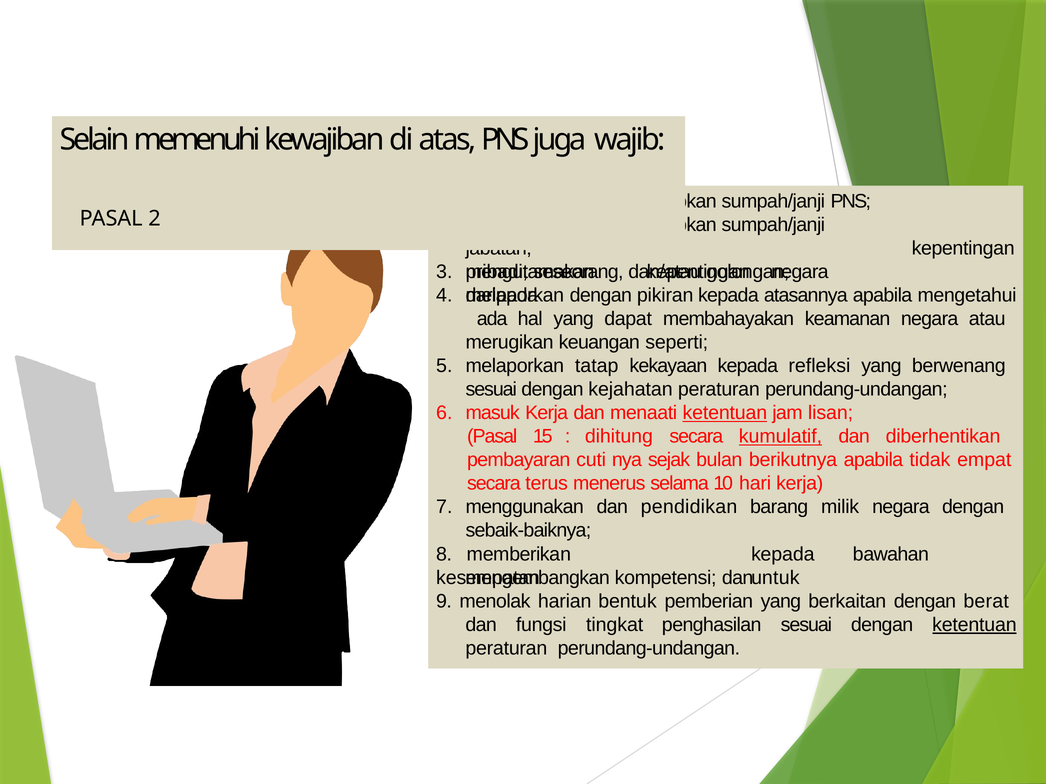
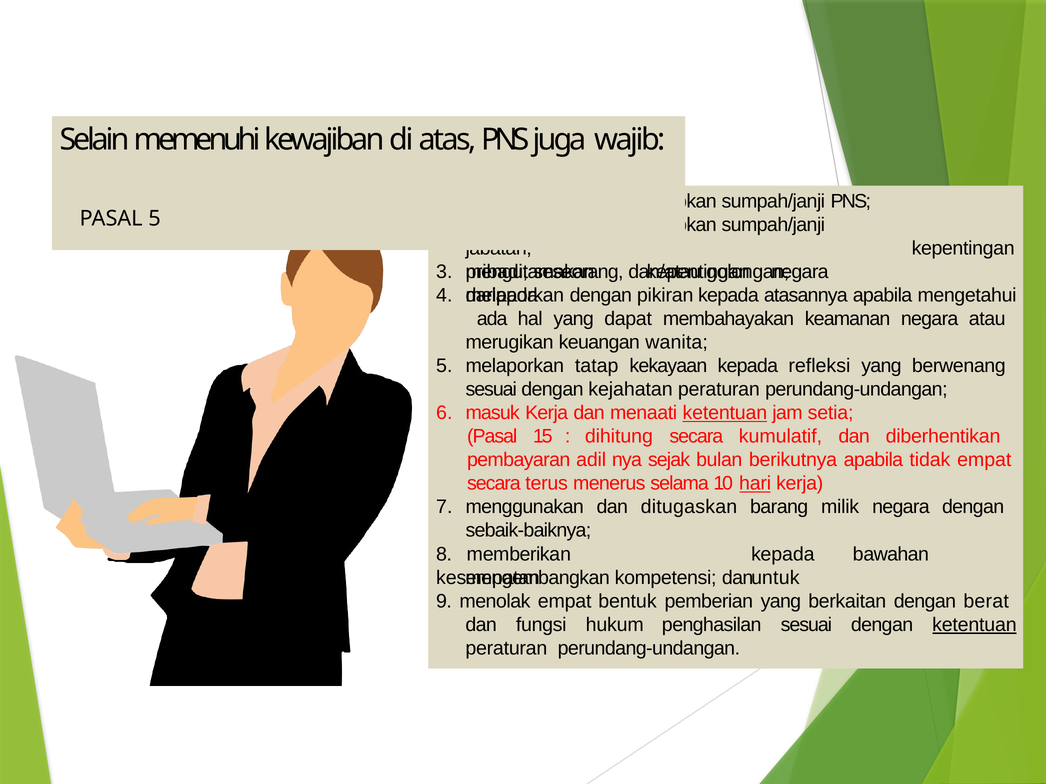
PASAL 2: 2 -> 5
seperti: seperti -> wanita
lisan: lisan -> setia
kumulatif underline: present -> none
cuti: cuti -> adil
hari underline: none -> present
pendidikan: pendidikan -> ditugaskan
menolak harian: harian -> empat
tingkat: tingkat -> hukum
